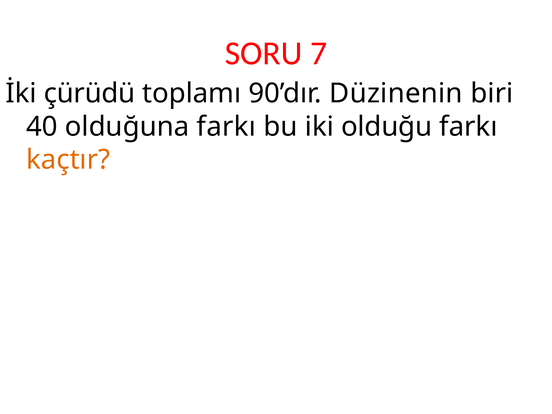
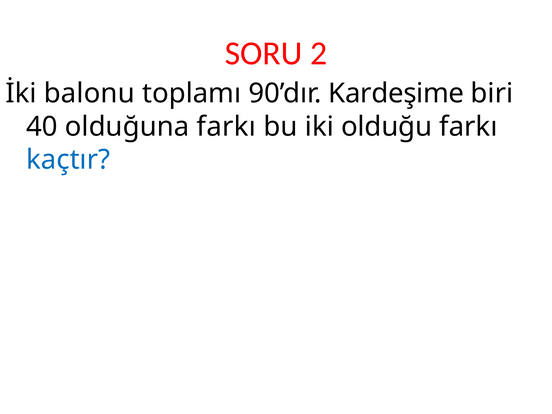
7: 7 -> 2
çürüdü: çürüdü -> balonu
Düzinenin: Düzinenin -> Kardeşime
kaçtır colour: orange -> blue
